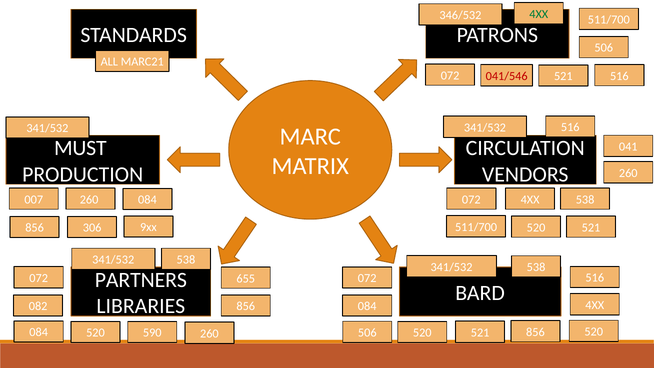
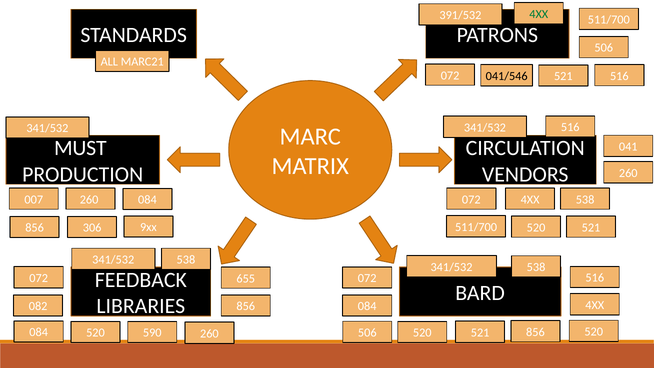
346/532: 346/532 -> 391/532
041/546 colour: red -> black
PARTNERS: PARTNERS -> FEEDBACK
